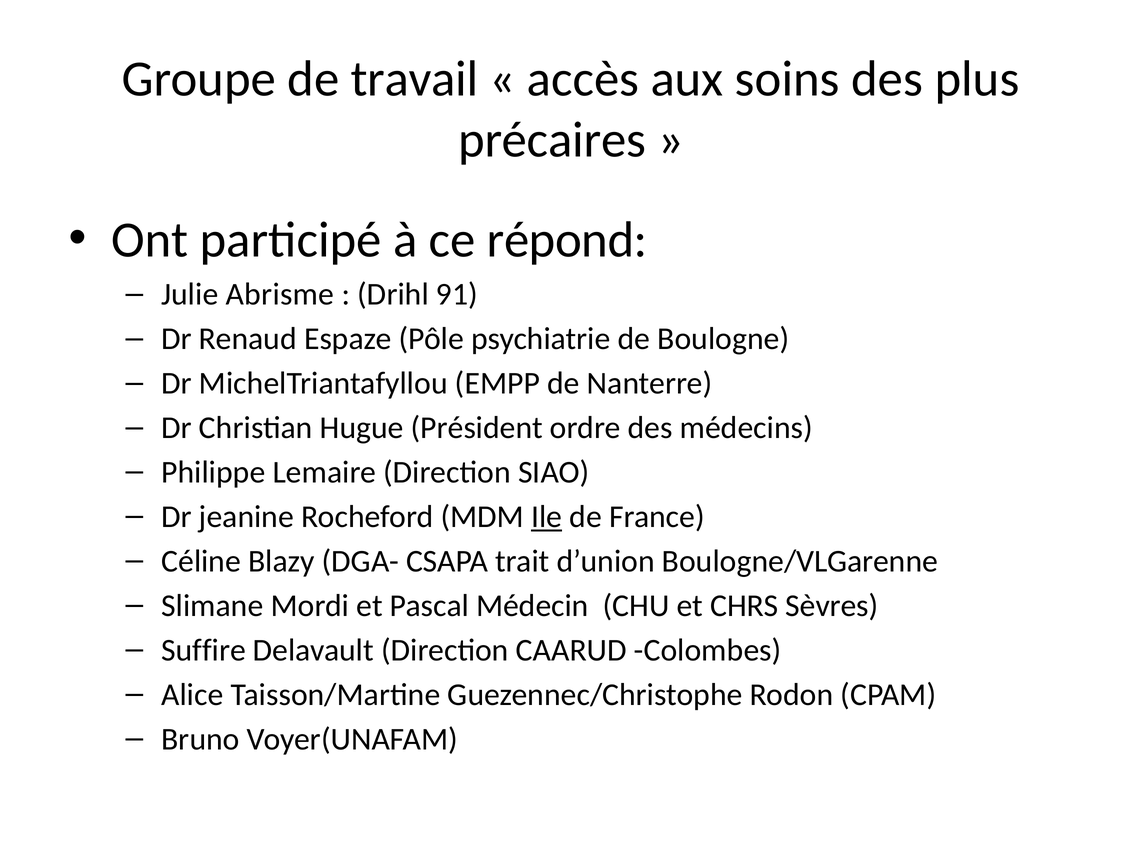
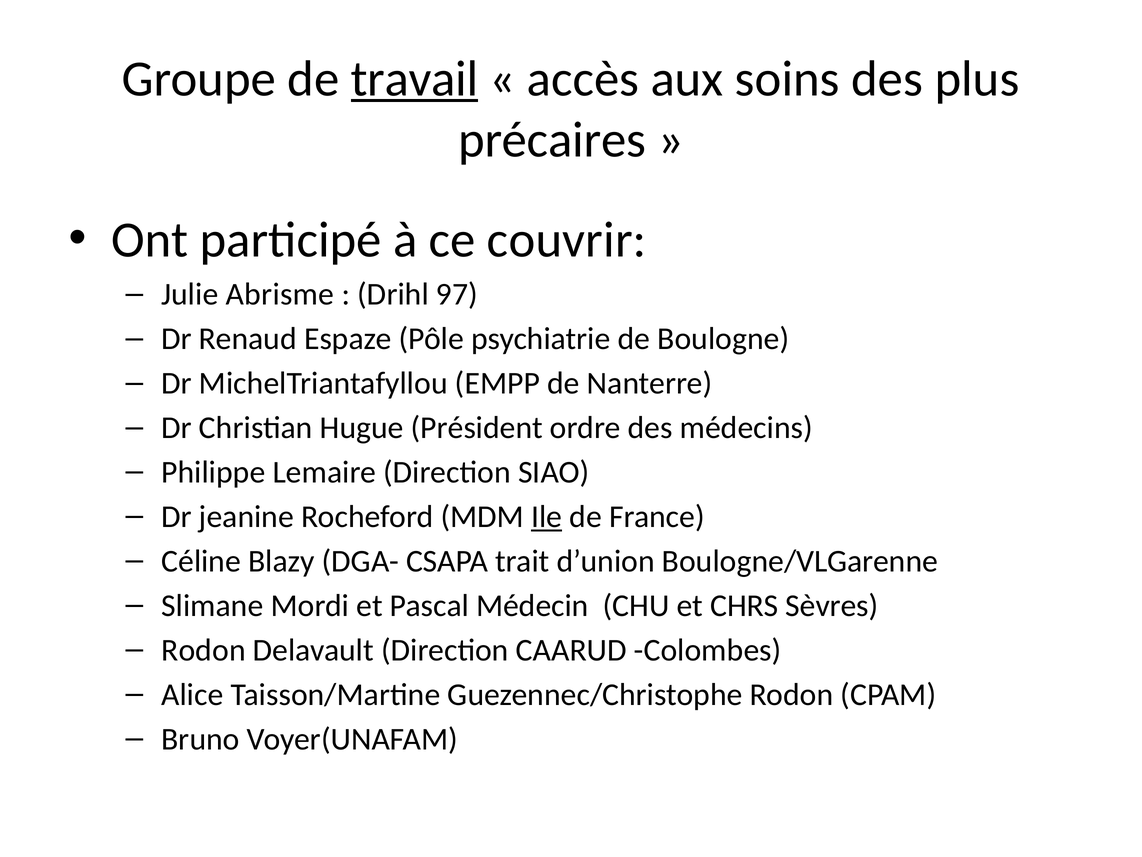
travail underline: none -> present
répond: répond -> couvrir
91: 91 -> 97
Suffire at (204, 650): Suffire -> Rodon
